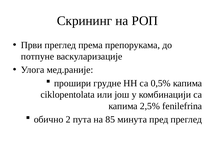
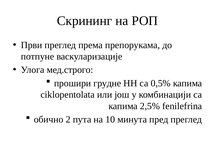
мед.раније: мед.раније -> мед.строго
85: 85 -> 10
